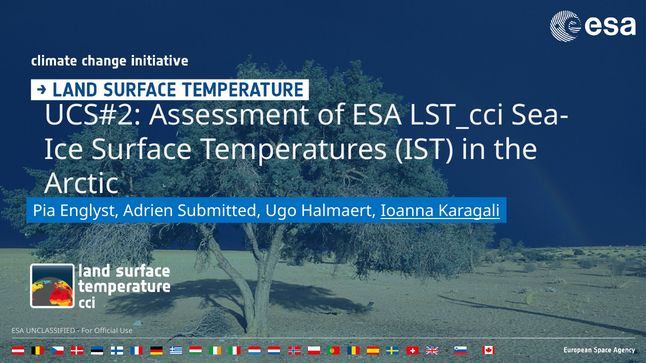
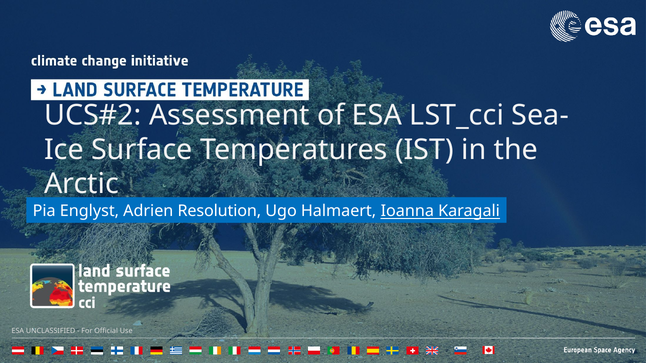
Submitted: Submitted -> Resolution
